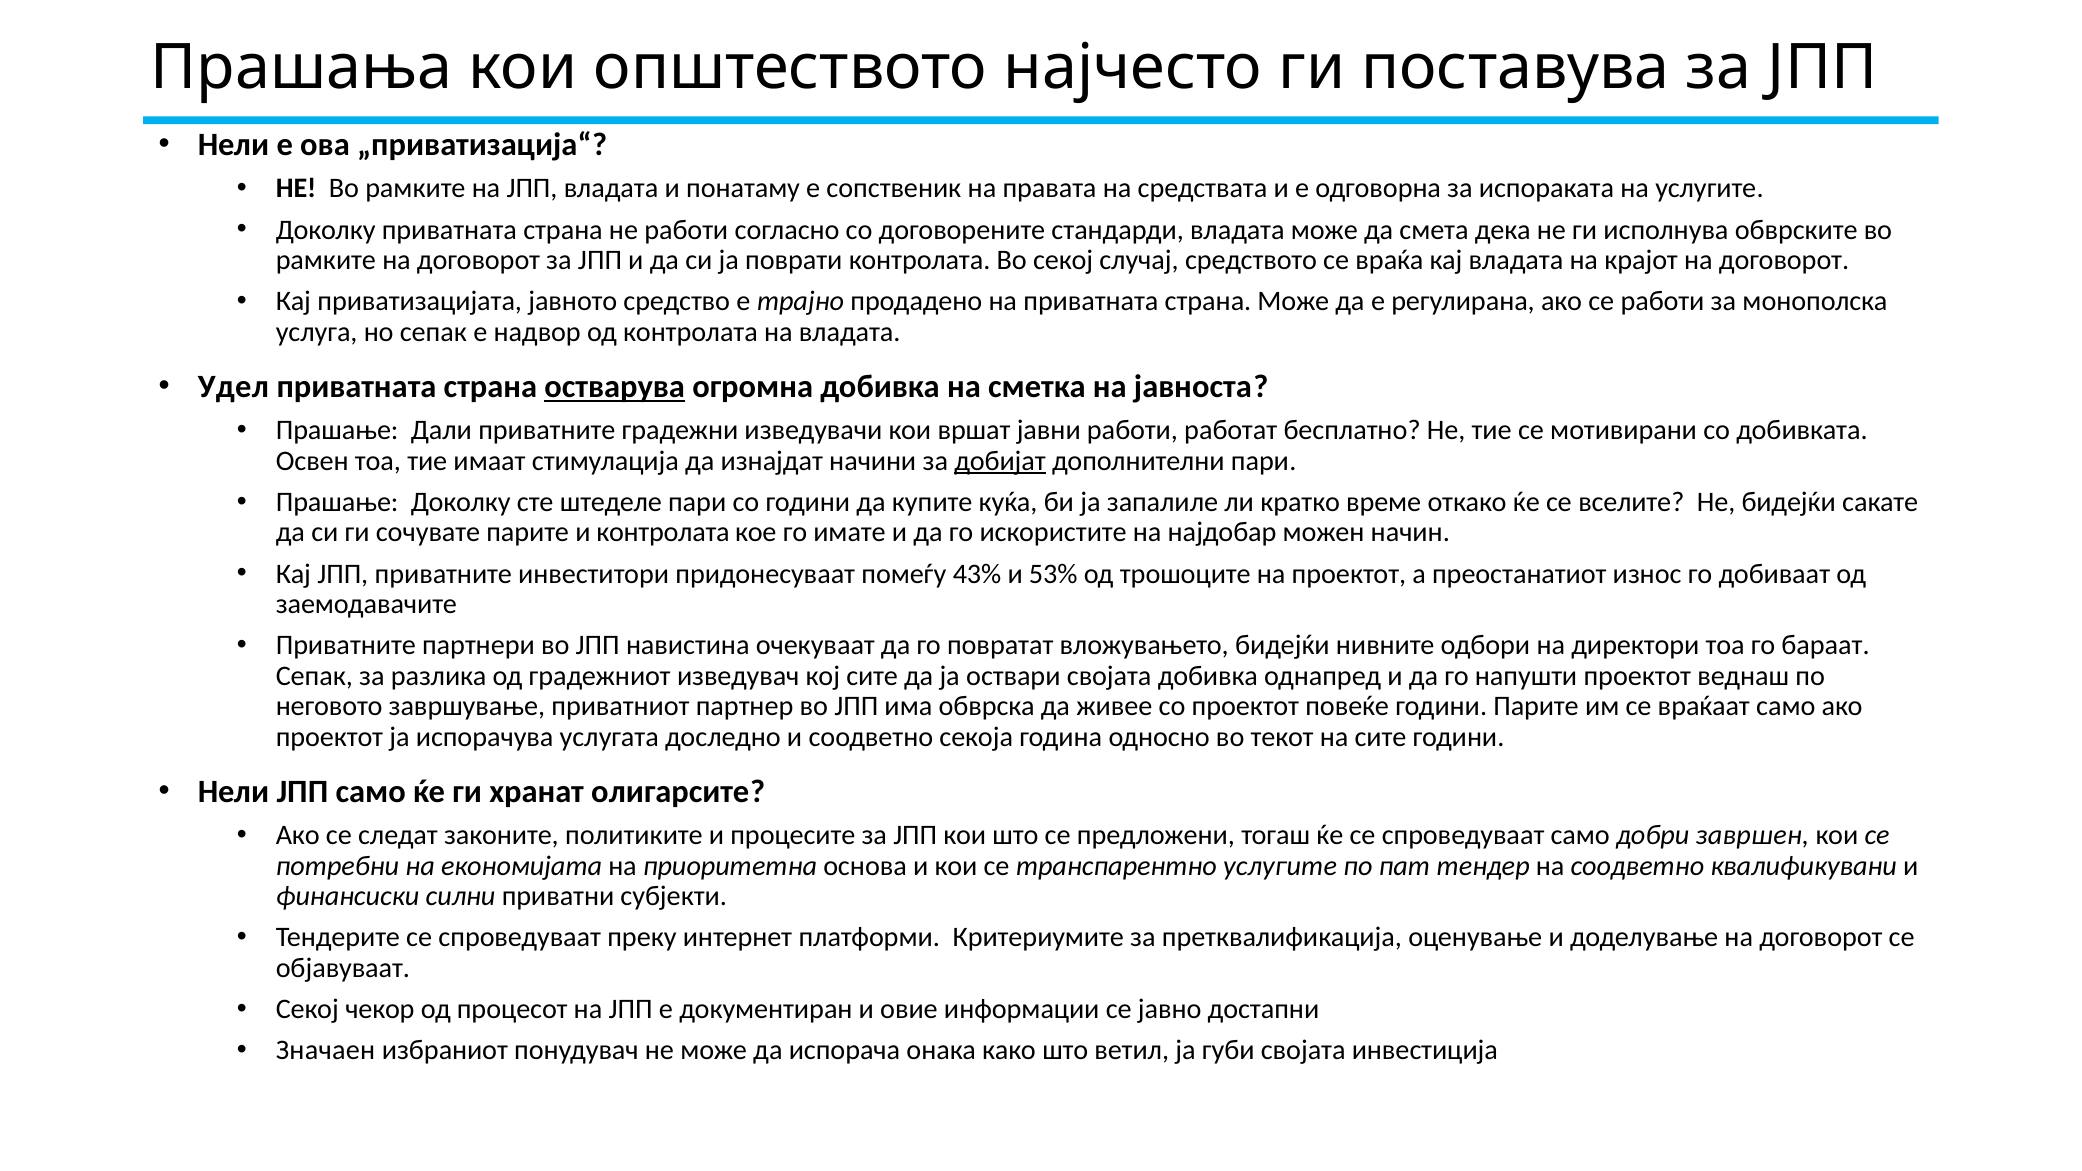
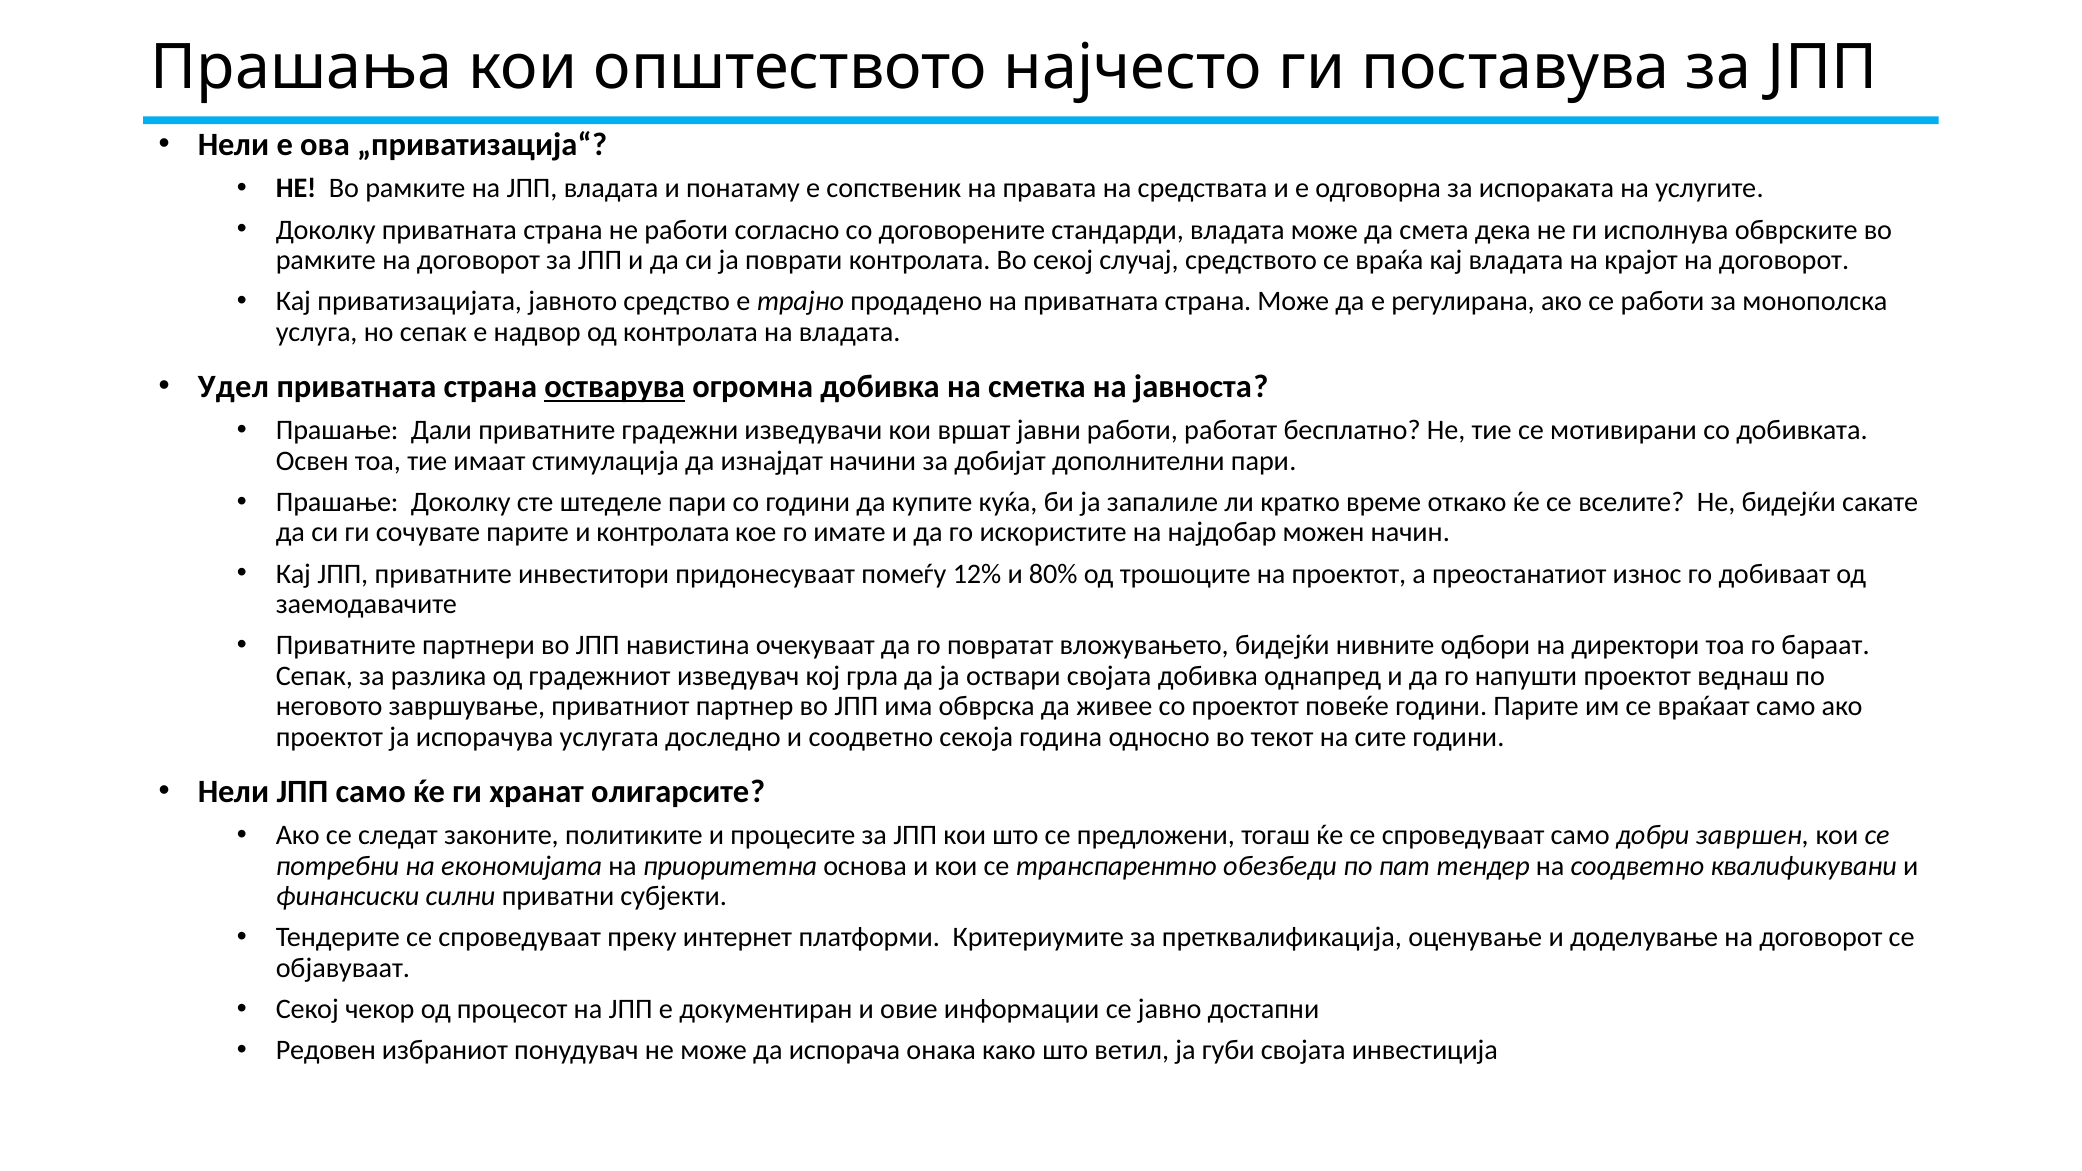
добијат underline: present -> none
43%: 43% -> 12%
53%: 53% -> 80%
кој сите: сите -> грла
транспарентно услугите: услугите -> обезбеди
Значаен: Значаен -> Редовен
